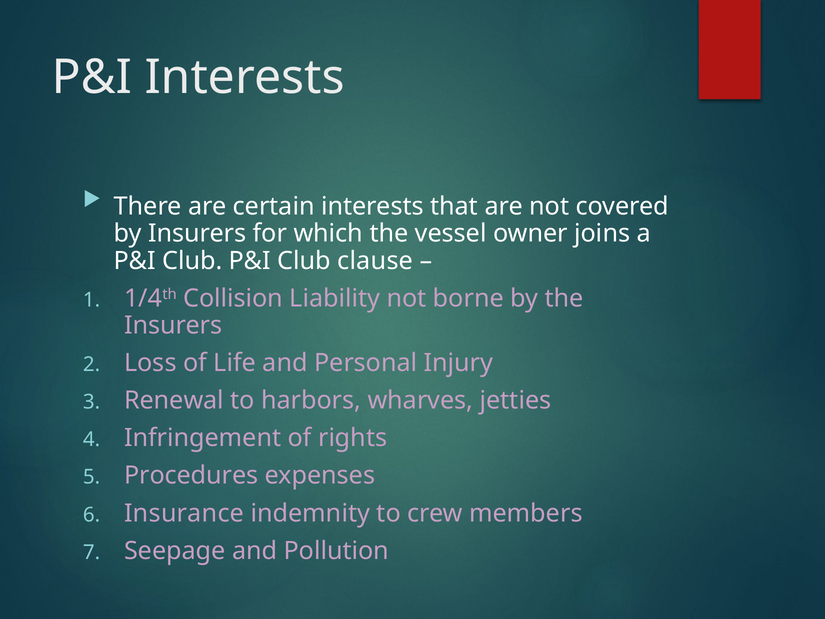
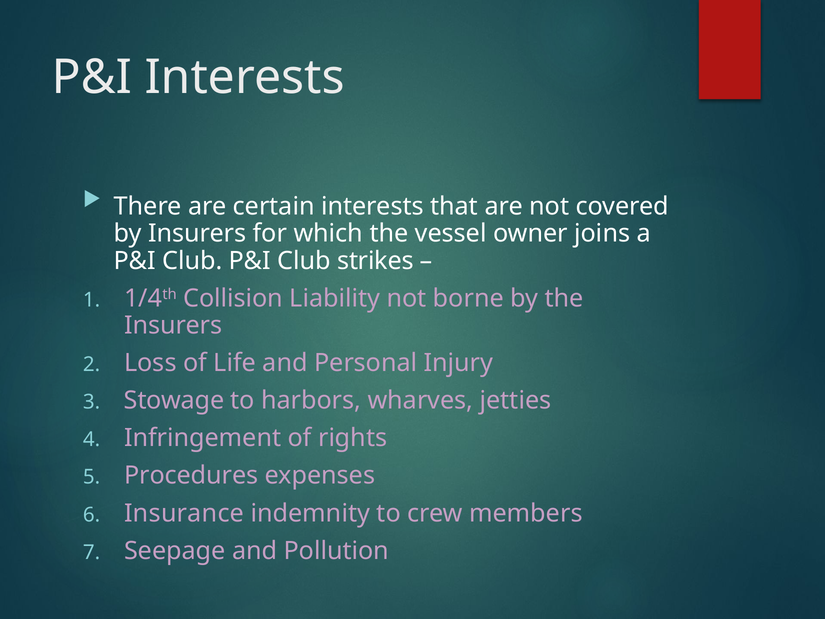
clause: clause -> strikes
Renewal: Renewal -> Stowage
